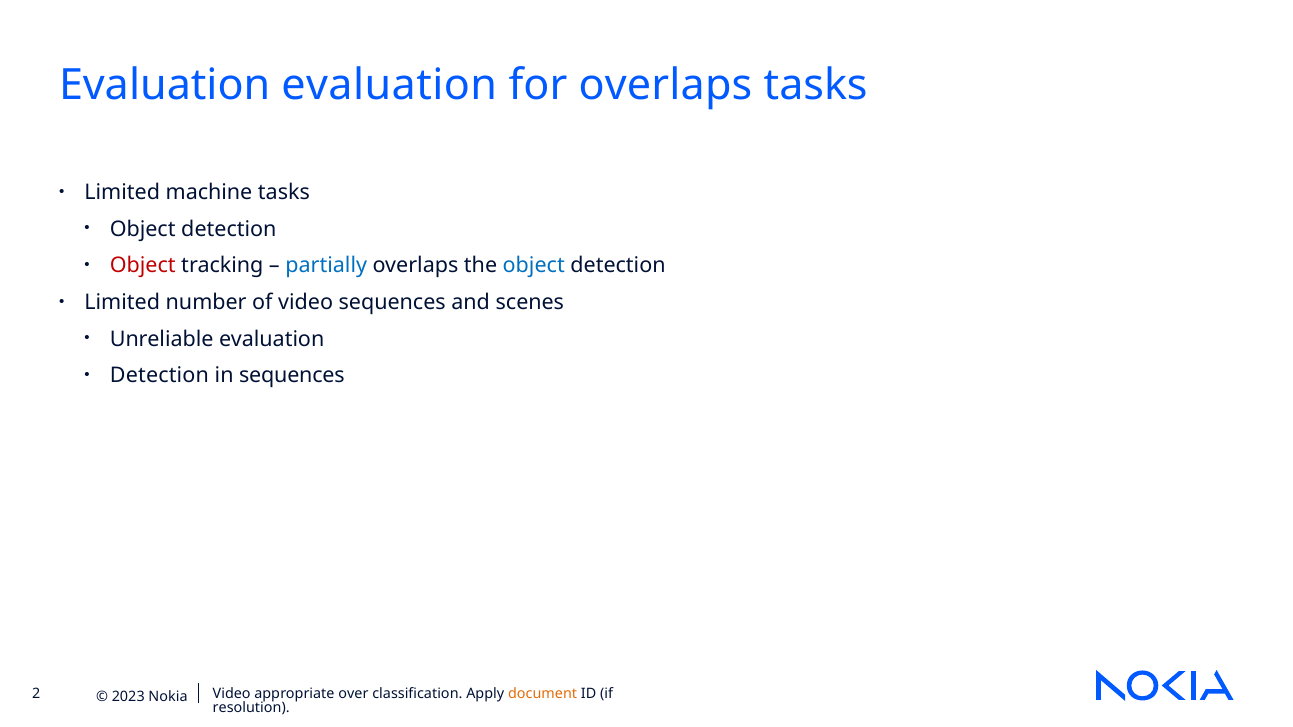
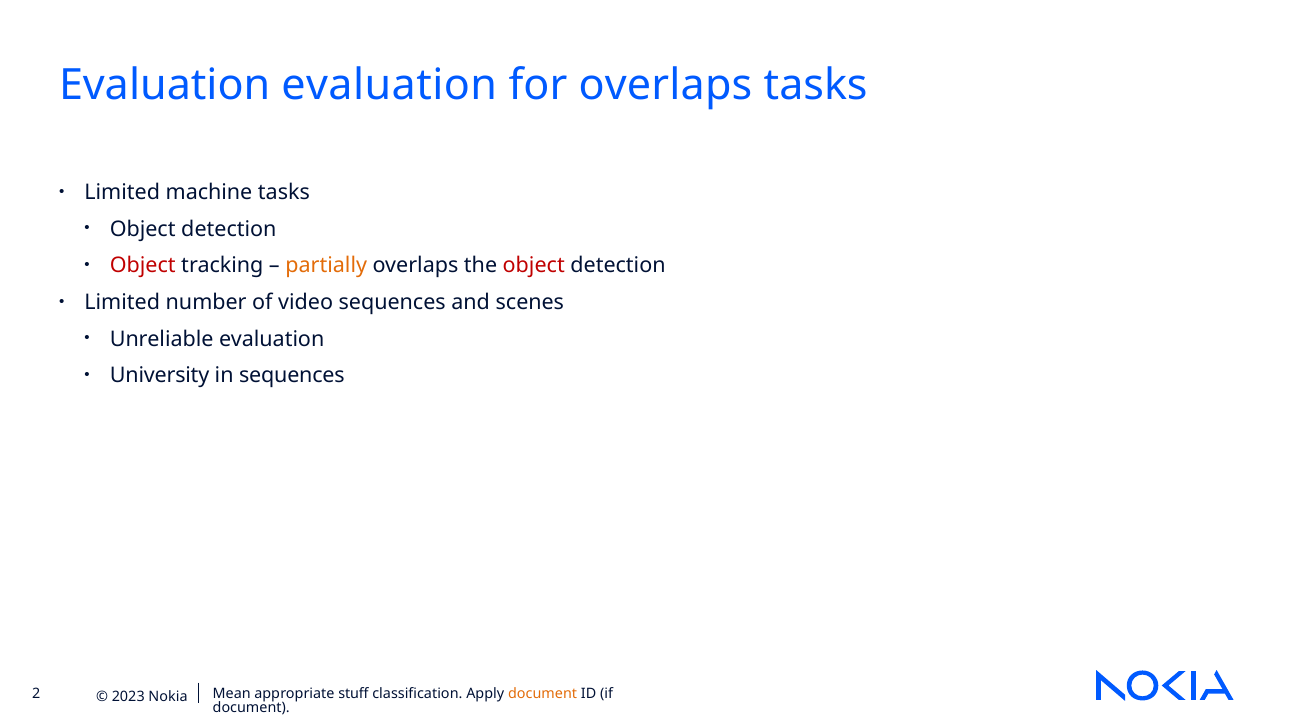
partially colour: blue -> orange
object at (534, 266) colour: blue -> red
Detection at (159, 376): Detection -> University
Video at (232, 694): Video -> Mean
over: over -> stuff
resolution at (251, 708): resolution -> document
